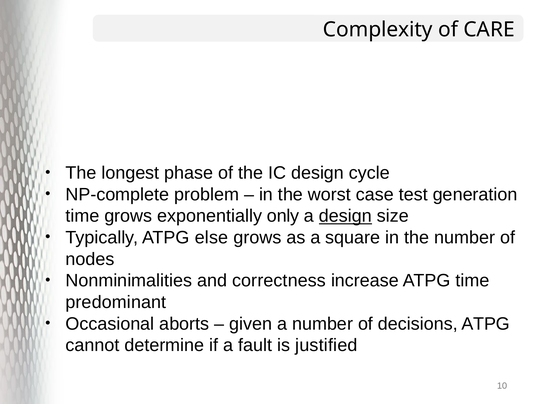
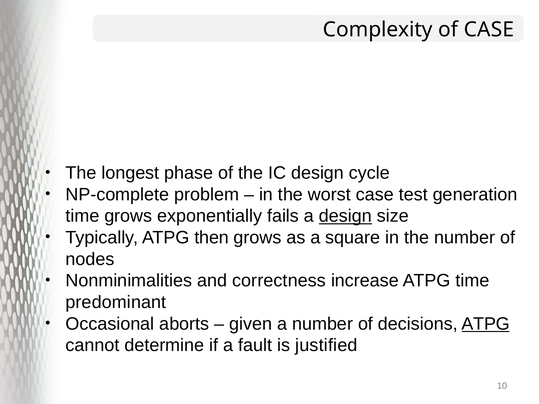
of CARE: CARE -> CASE
only: only -> fails
else: else -> then
ATPG at (486, 324) underline: none -> present
